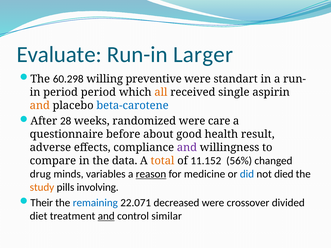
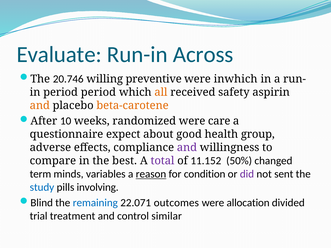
Larger: Larger -> Across
60.298: 60.298 -> 20.746
standart: standart -> inwhich
single: single -> safety
beta-carotene colour: blue -> orange
28: 28 -> 10
before: before -> expect
result: result -> group
data: data -> best
total colour: orange -> purple
56%: 56% -> 50%
drug: drug -> term
medicine: medicine -> condition
did colour: blue -> purple
died: died -> sent
study colour: orange -> blue
Their: Their -> Blind
decreased: decreased -> outcomes
crossover: crossover -> allocation
diet: diet -> trial
and at (106, 216) underline: present -> none
